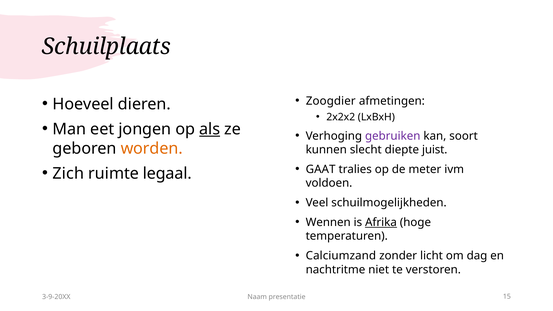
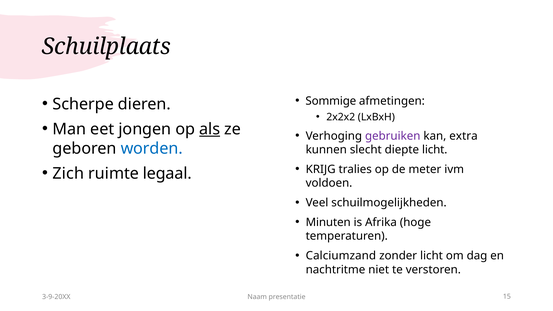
Zoogdier: Zoogdier -> Sommige
Hoeveel: Hoeveel -> Scherpe
soort: soort -> extra
worden colour: orange -> blue
diepte juist: juist -> licht
GAAT: GAAT -> KRIJG
Wennen: Wennen -> Minuten
Afrika underline: present -> none
